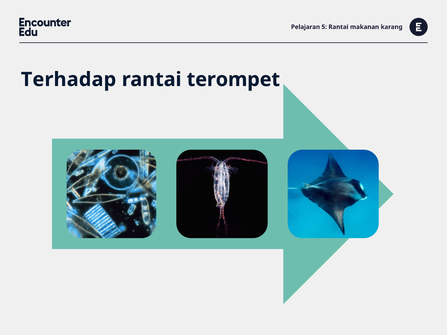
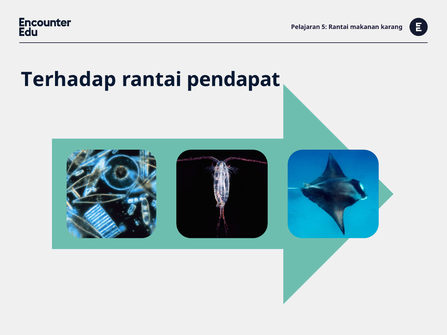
terompet: terompet -> pendapat
